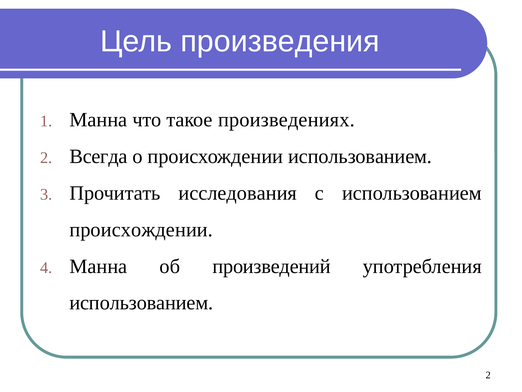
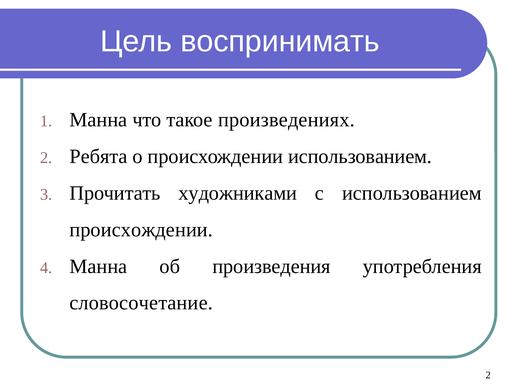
произведения: произведения -> воспринимать
Всегда: Всегда -> Ребята
исследования: исследования -> художниками
произведений: произведений -> произведения
использованием at (141, 303): использованием -> словосочетание
